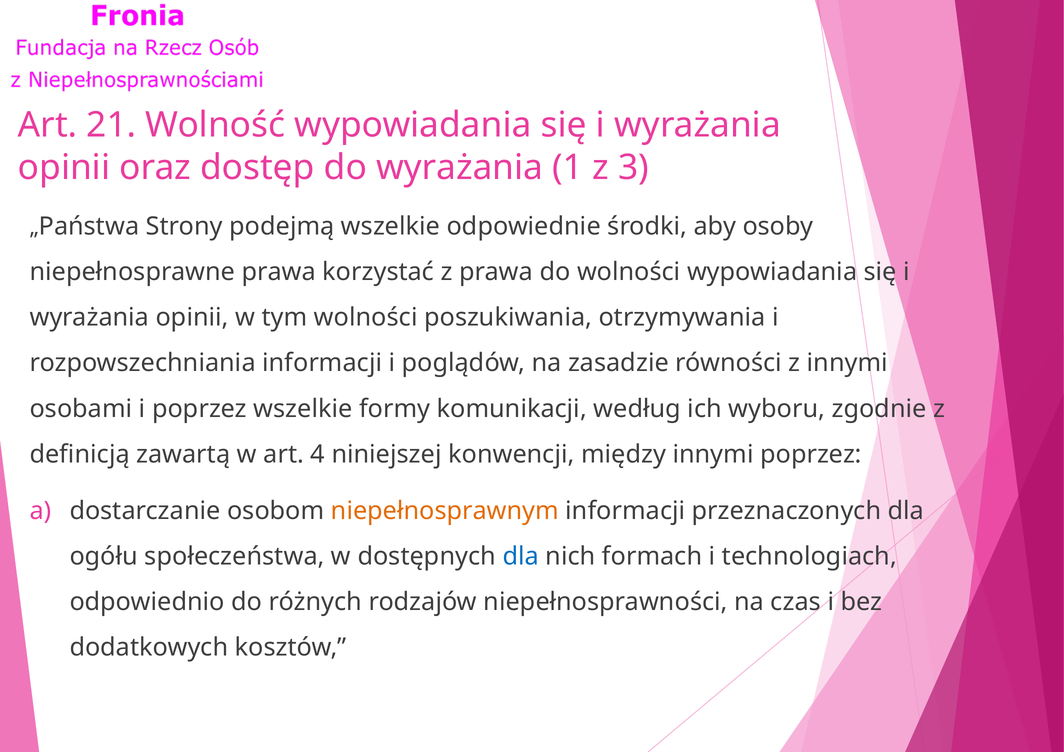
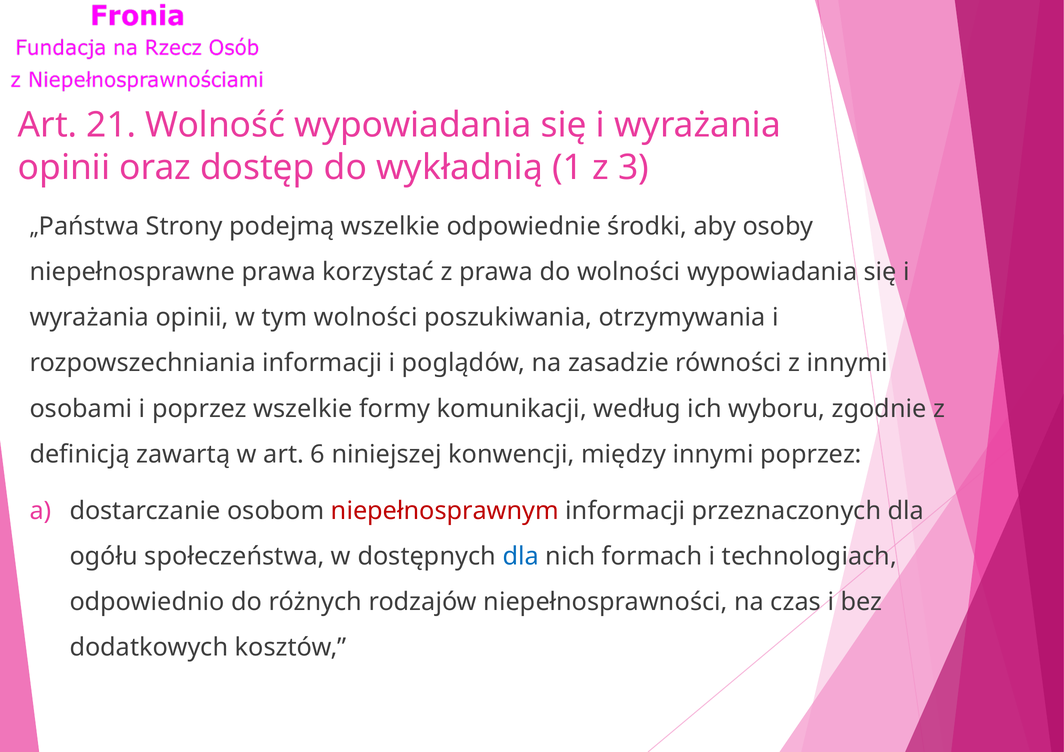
do wyrażania: wyrażania -> wykładnią
4: 4 -> 6
niepełnosprawnym colour: orange -> red
